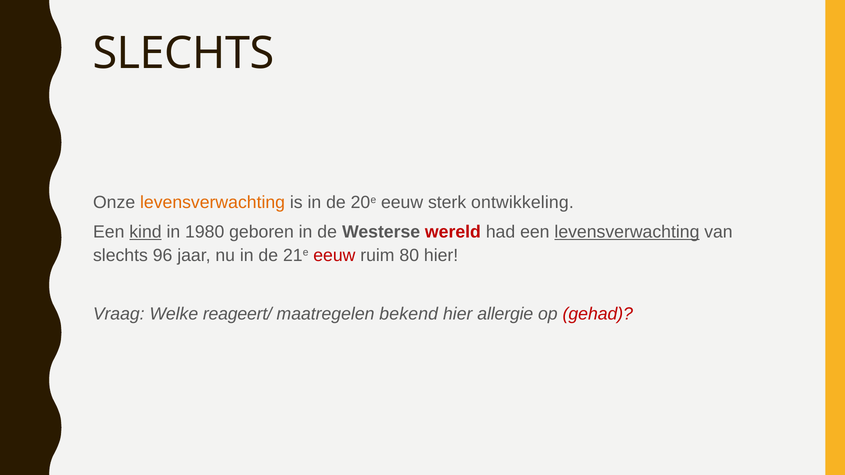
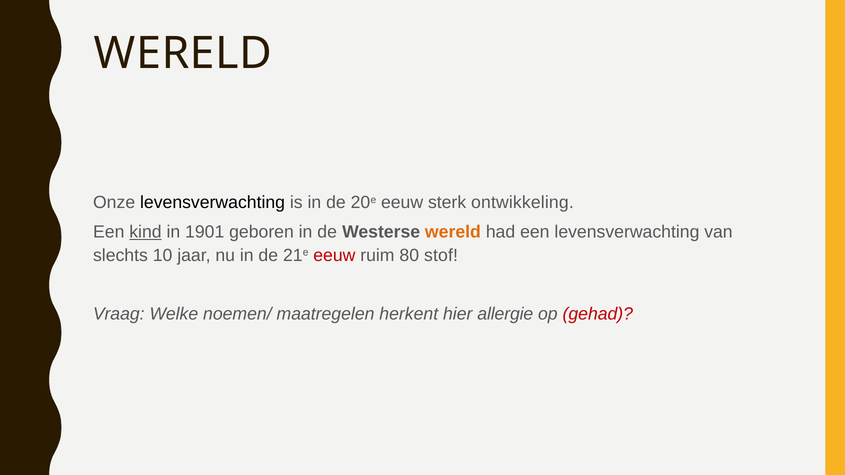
SLECHTS at (183, 54): SLECHTS -> WERELD
levensverwachting at (213, 203) colour: orange -> black
1980: 1980 -> 1901
wereld at (453, 232) colour: red -> orange
levensverwachting at (627, 232) underline: present -> none
96: 96 -> 10
80 hier: hier -> stof
reageert/: reageert/ -> noemen/
bekend: bekend -> herkent
